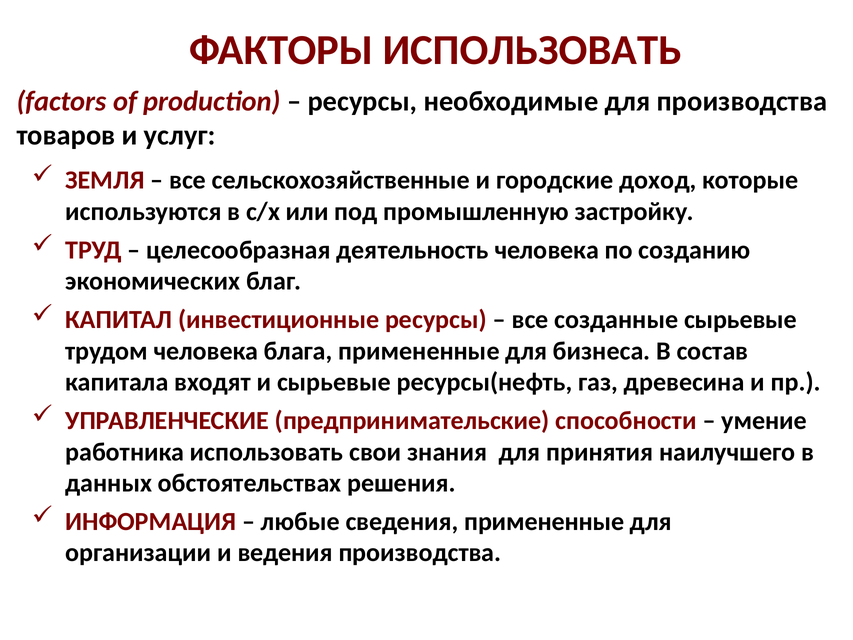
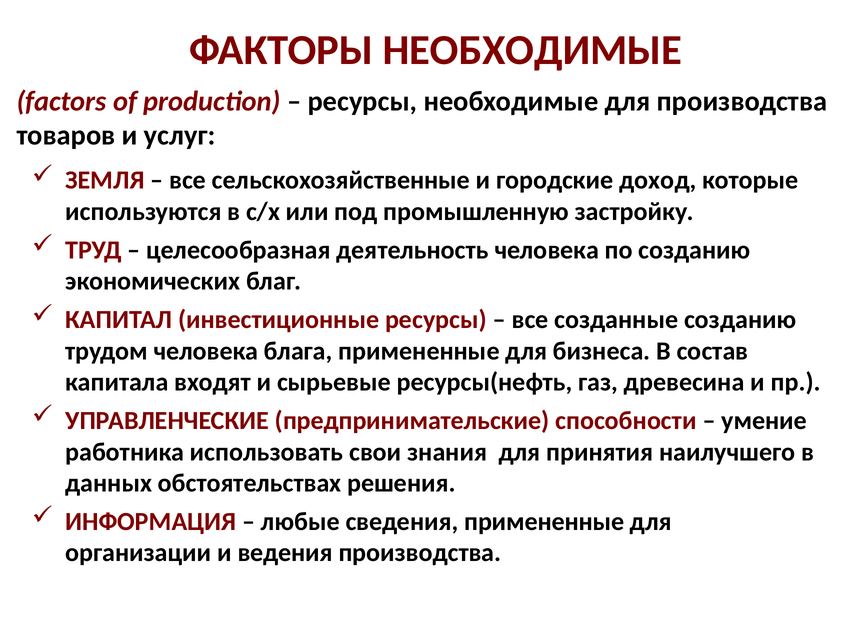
ФАКТОРЫ ИСПОЛЬЗОВАТЬ: ИСПОЛЬЗОВАТЬ -> НЕОБХОДИМЫЕ
созданные сырьевые: сырьевые -> созданию
